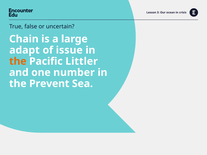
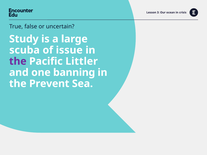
Chain: Chain -> Study
adapt: adapt -> scuba
the at (18, 61) colour: orange -> purple
number: number -> banning
